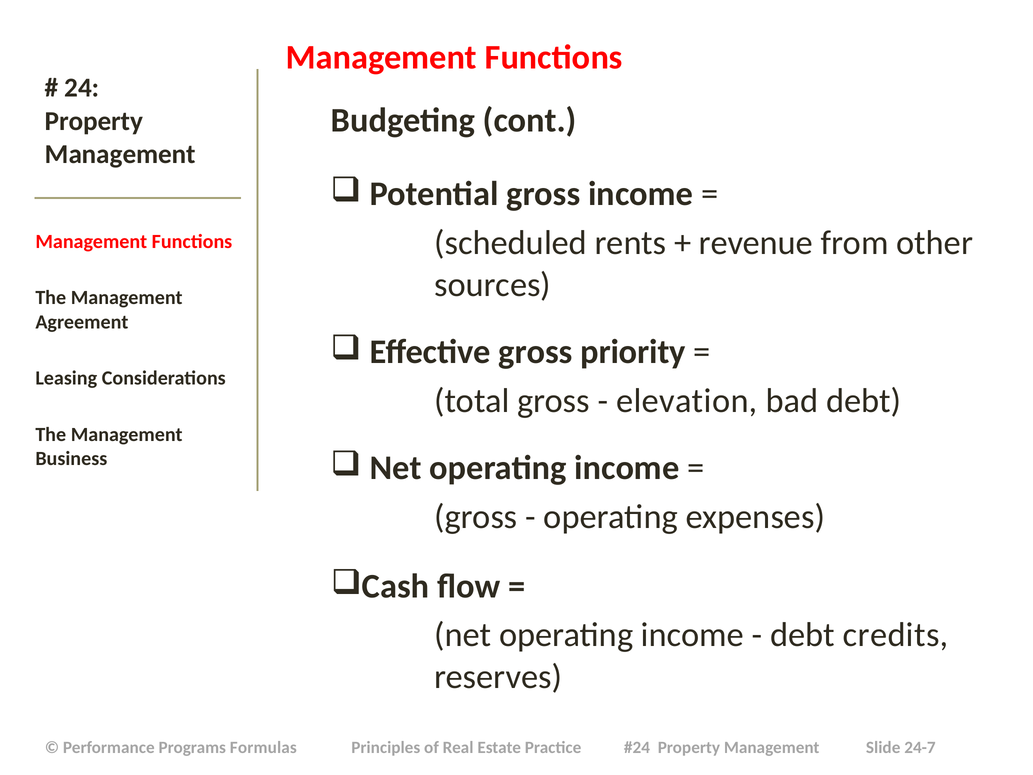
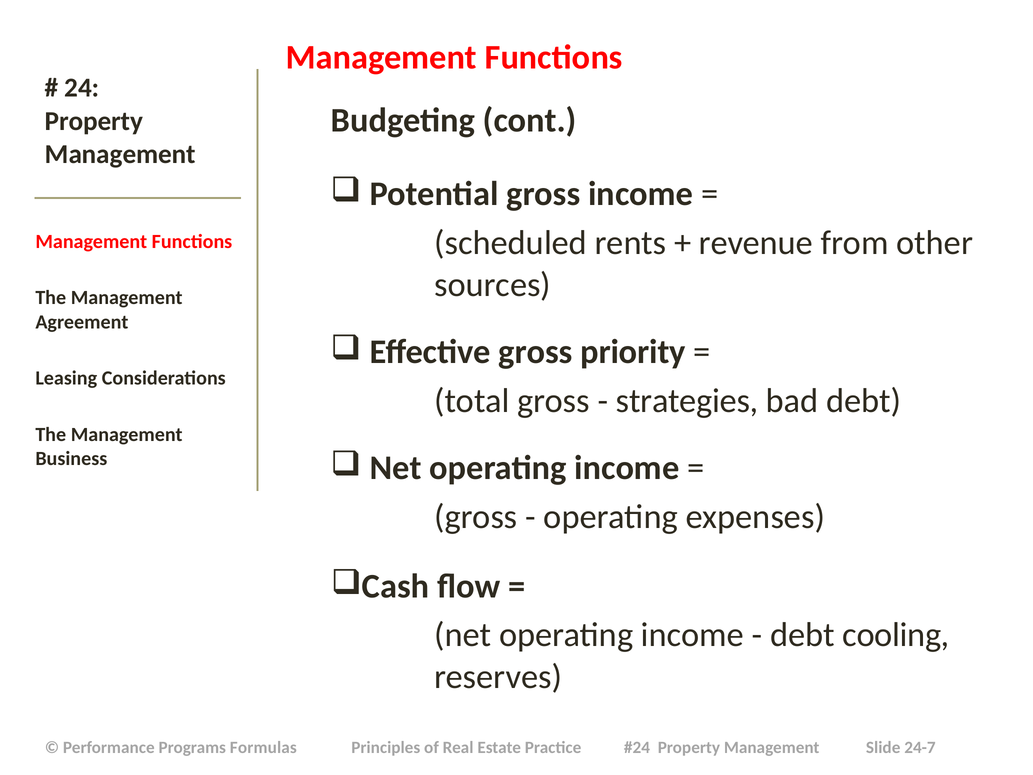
elevation: elevation -> strategies
credits: credits -> cooling
